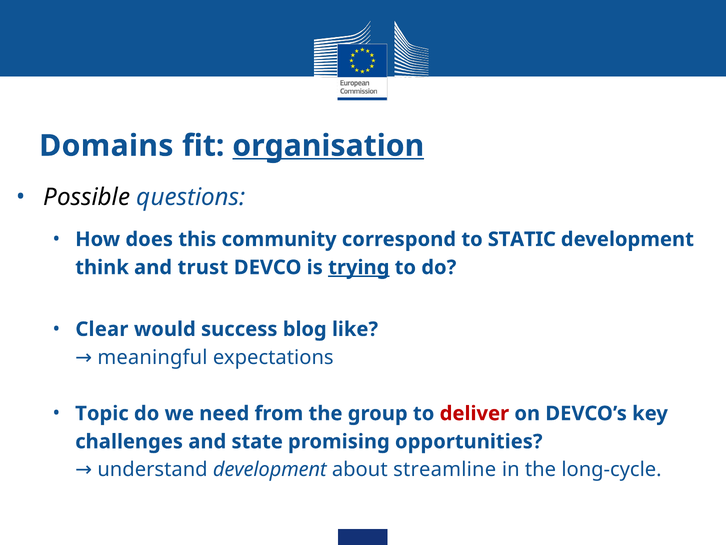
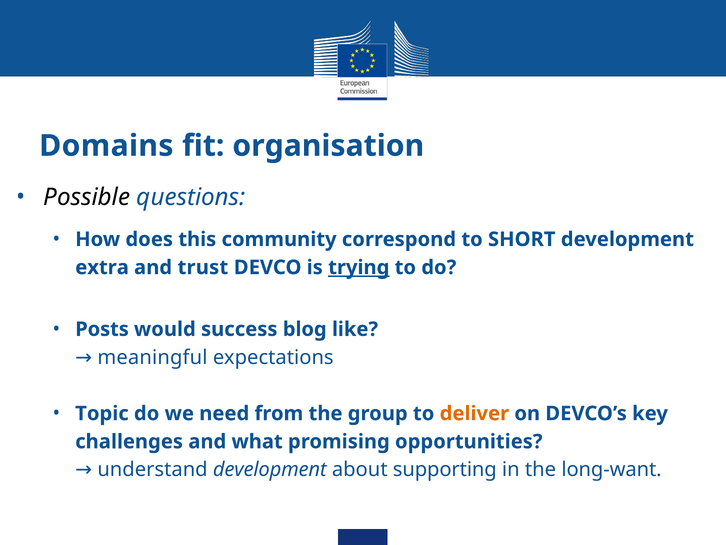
organisation underline: present -> none
STATIC: STATIC -> SHORT
think: think -> extra
Clear: Clear -> Posts
deliver colour: red -> orange
state: state -> what
streamline: streamline -> supporting
long-cycle: long-cycle -> long-want
